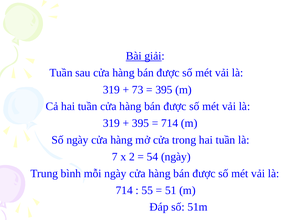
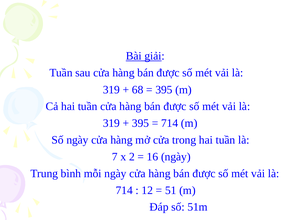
73: 73 -> 68
54: 54 -> 16
55: 55 -> 12
